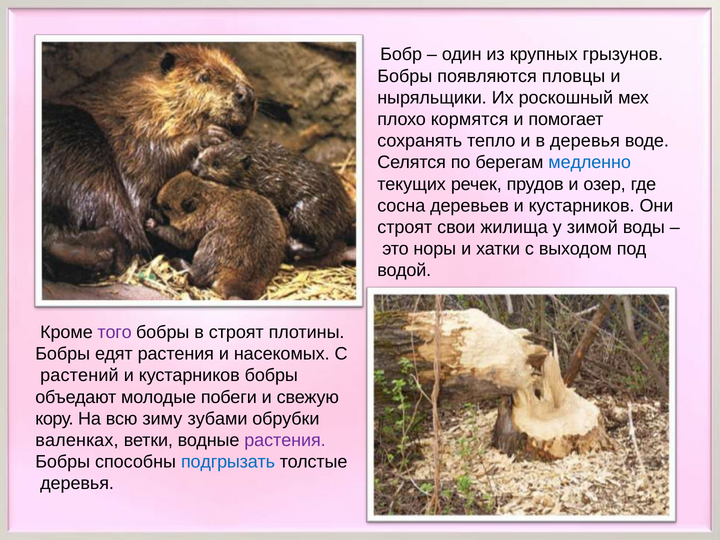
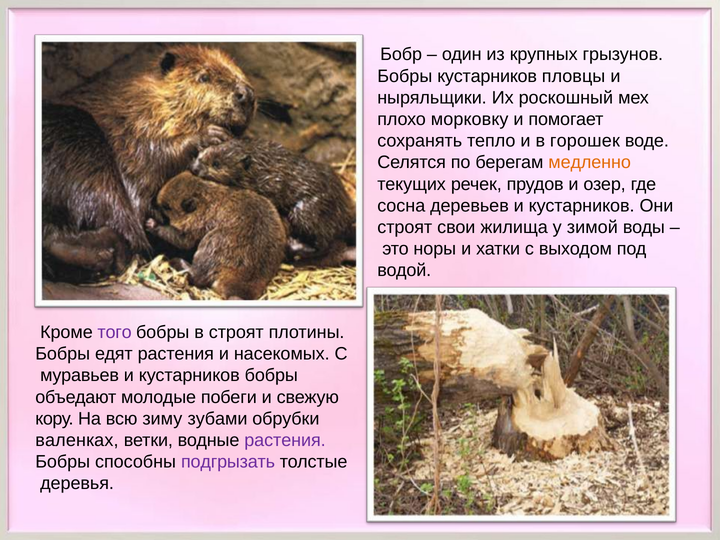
Бобры появляются: появляются -> кустарников
кормятся: кормятся -> морковку
в деревья: деревья -> горошек
медленно colour: blue -> orange
растений: растений -> муравьев
подгрызать colour: blue -> purple
